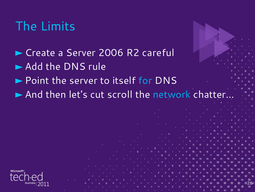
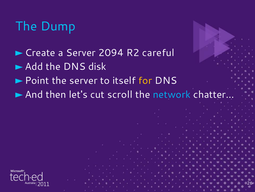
Limits: Limits -> Dump
2006: 2006 -> 2094
rule: rule -> disk
for colour: light blue -> yellow
